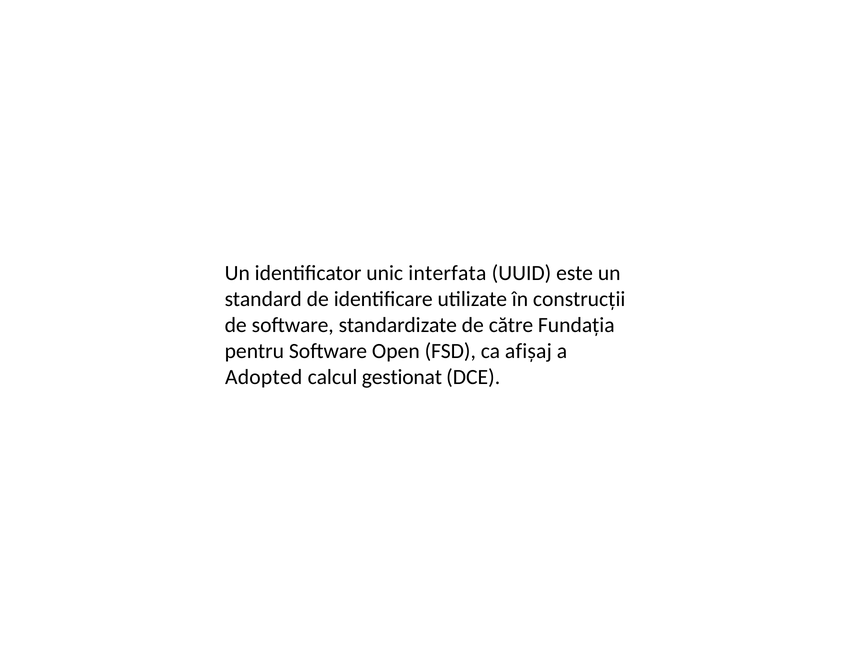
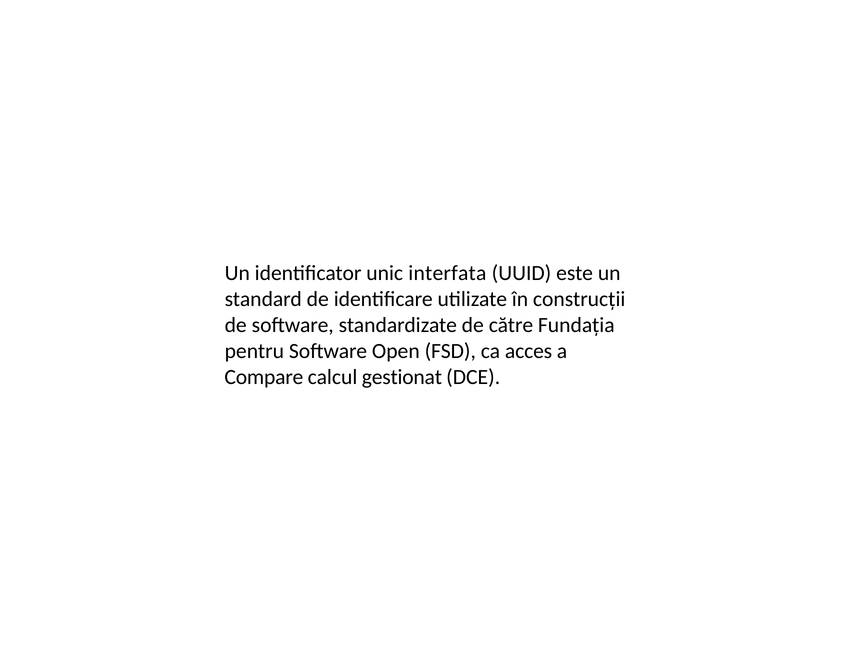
afişaj: afişaj -> acces
Adopted: Adopted -> Compare
